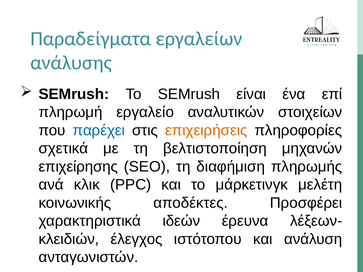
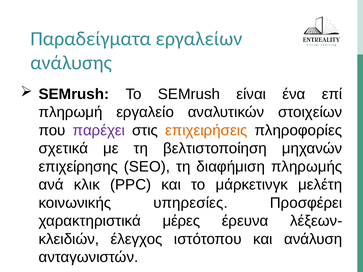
παρέχει colour: blue -> purple
αποδέκτες: αποδέκτες -> υπηρεσίες
ιδεών: ιδεών -> μέρες
